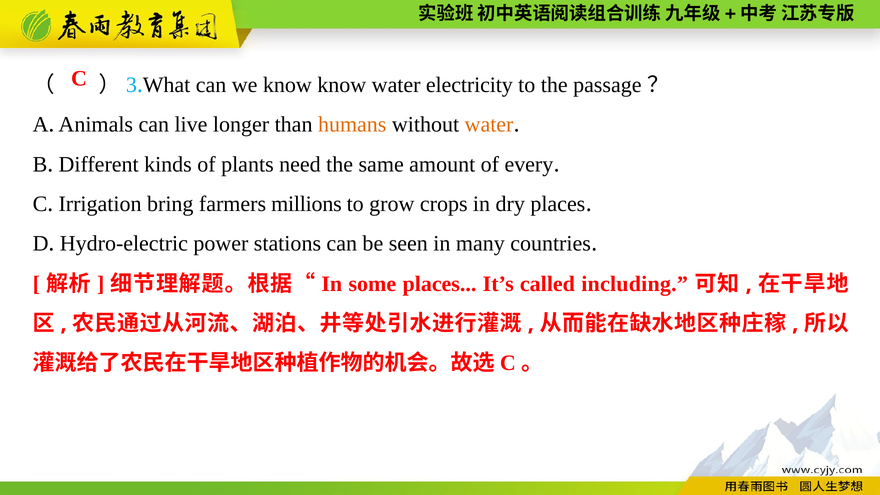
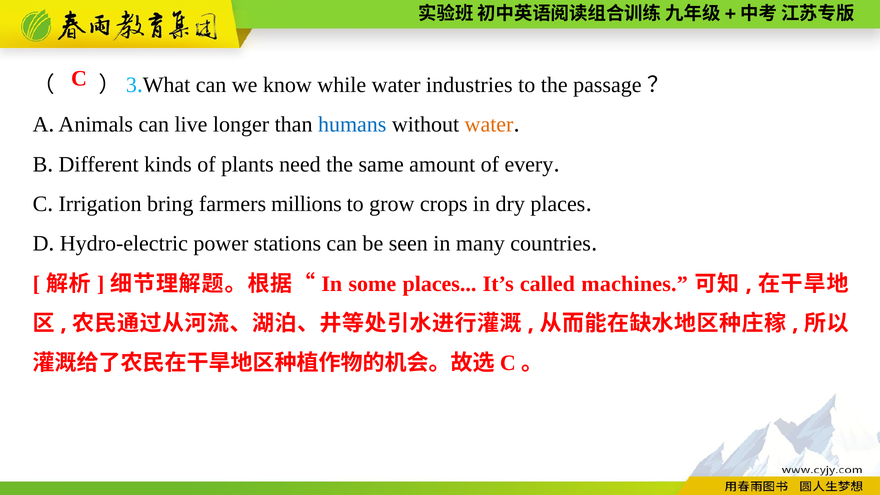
know know: know -> while
electricity: electricity -> industries
humans colour: orange -> blue
including: including -> machines
